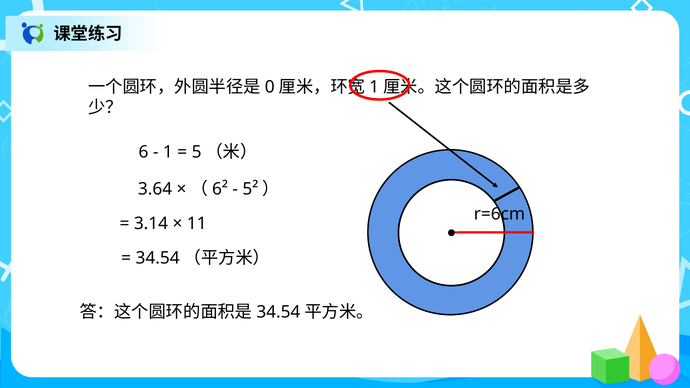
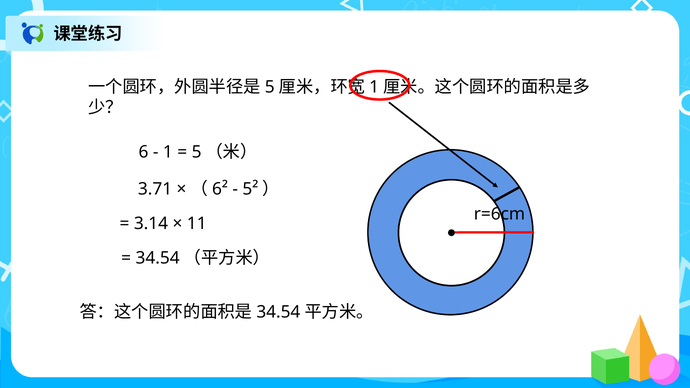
0 at (270, 87): 0 -> 5
3.64: 3.64 -> 3.71
